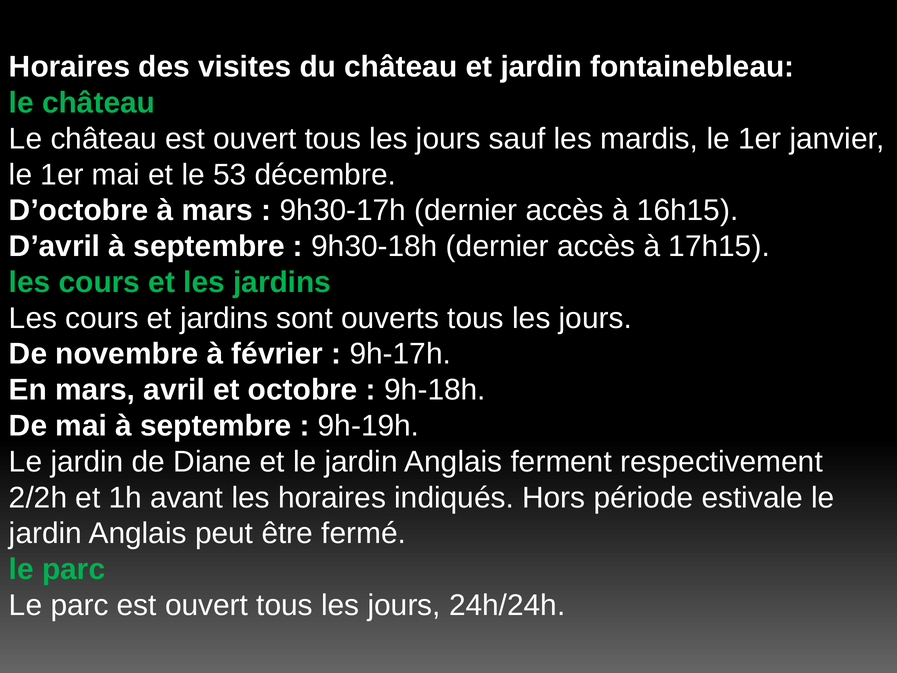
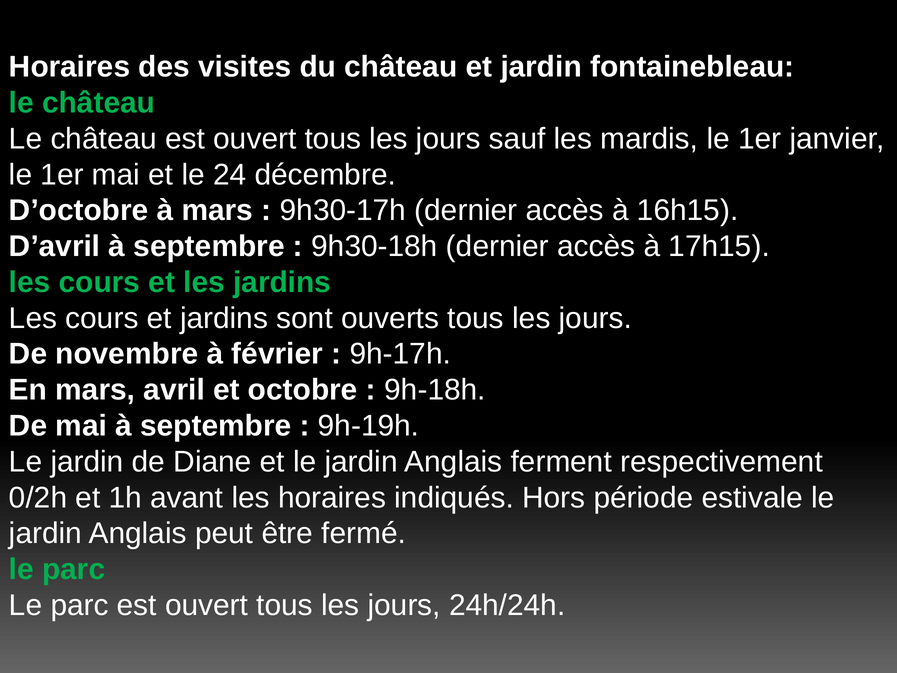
53: 53 -> 24
2/2h: 2/2h -> 0/2h
